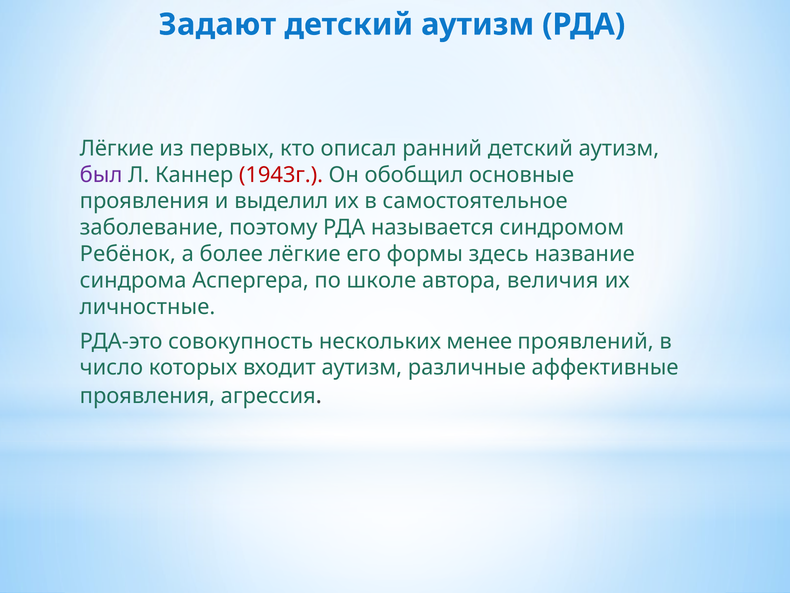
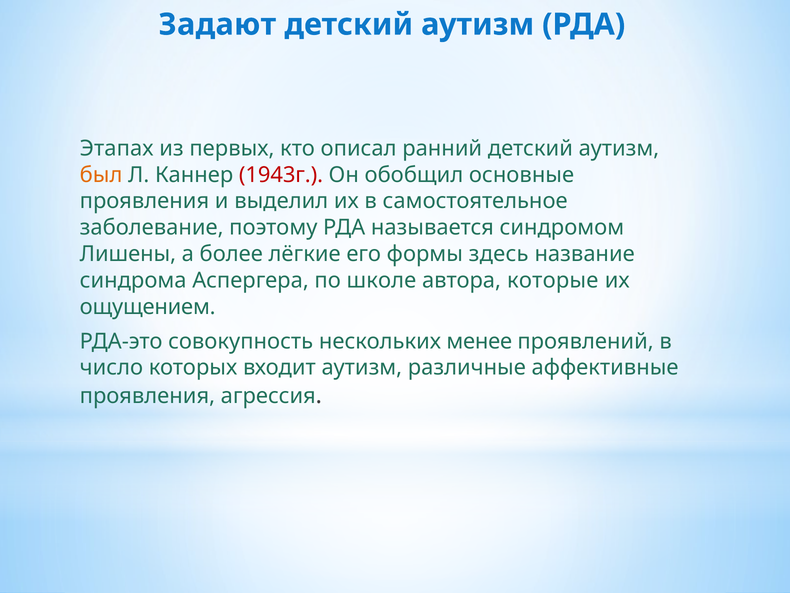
Лёгкие at (117, 148): Лёгкие -> Этапах
был colour: purple -> orange
Ребёнок: Ребёнок -> Лишены
величия: величия -> которые
личностные: личностные -> ощущением
